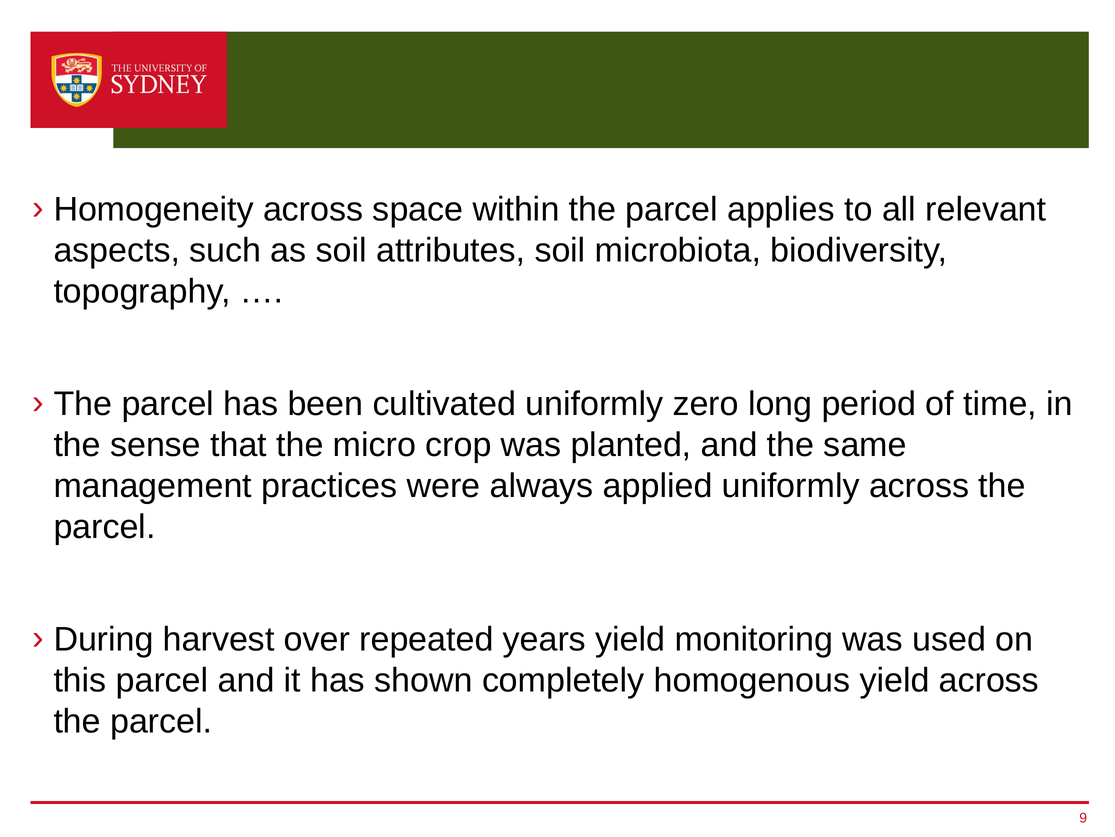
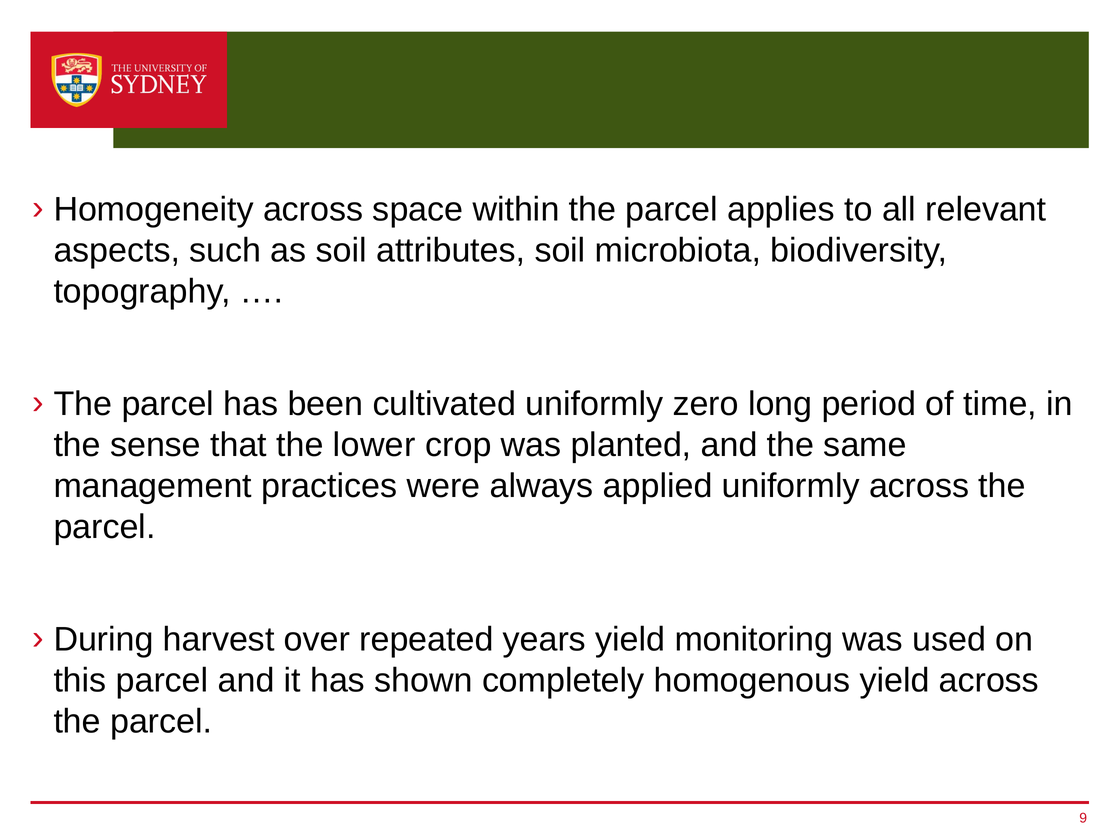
micro: micro -> lower
